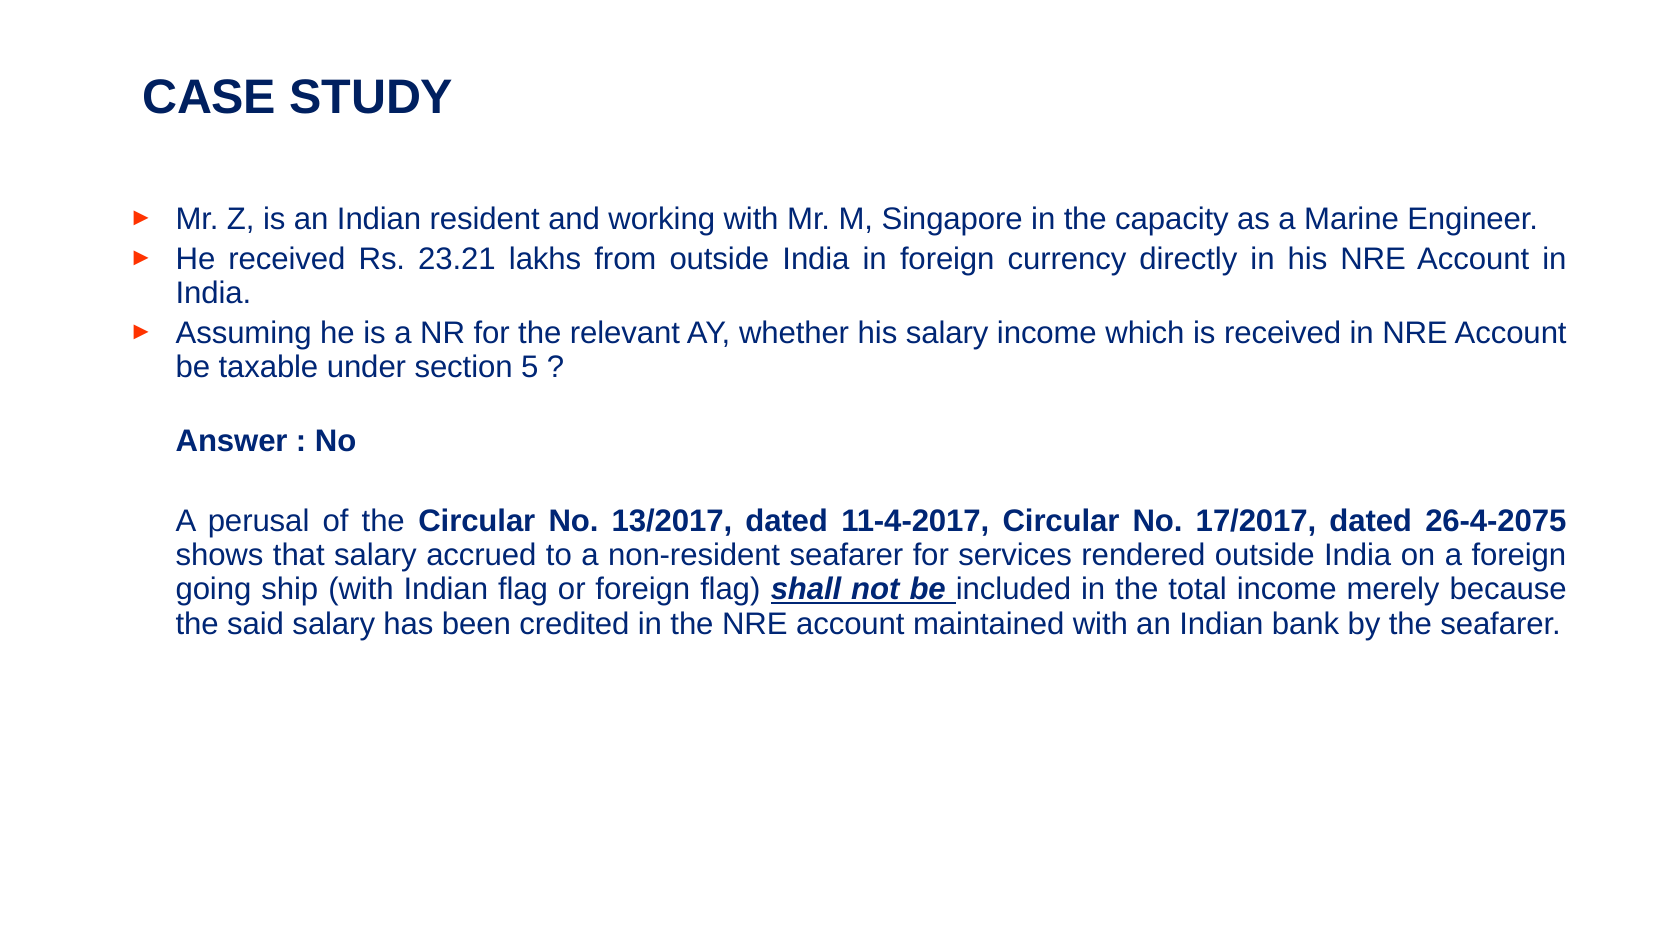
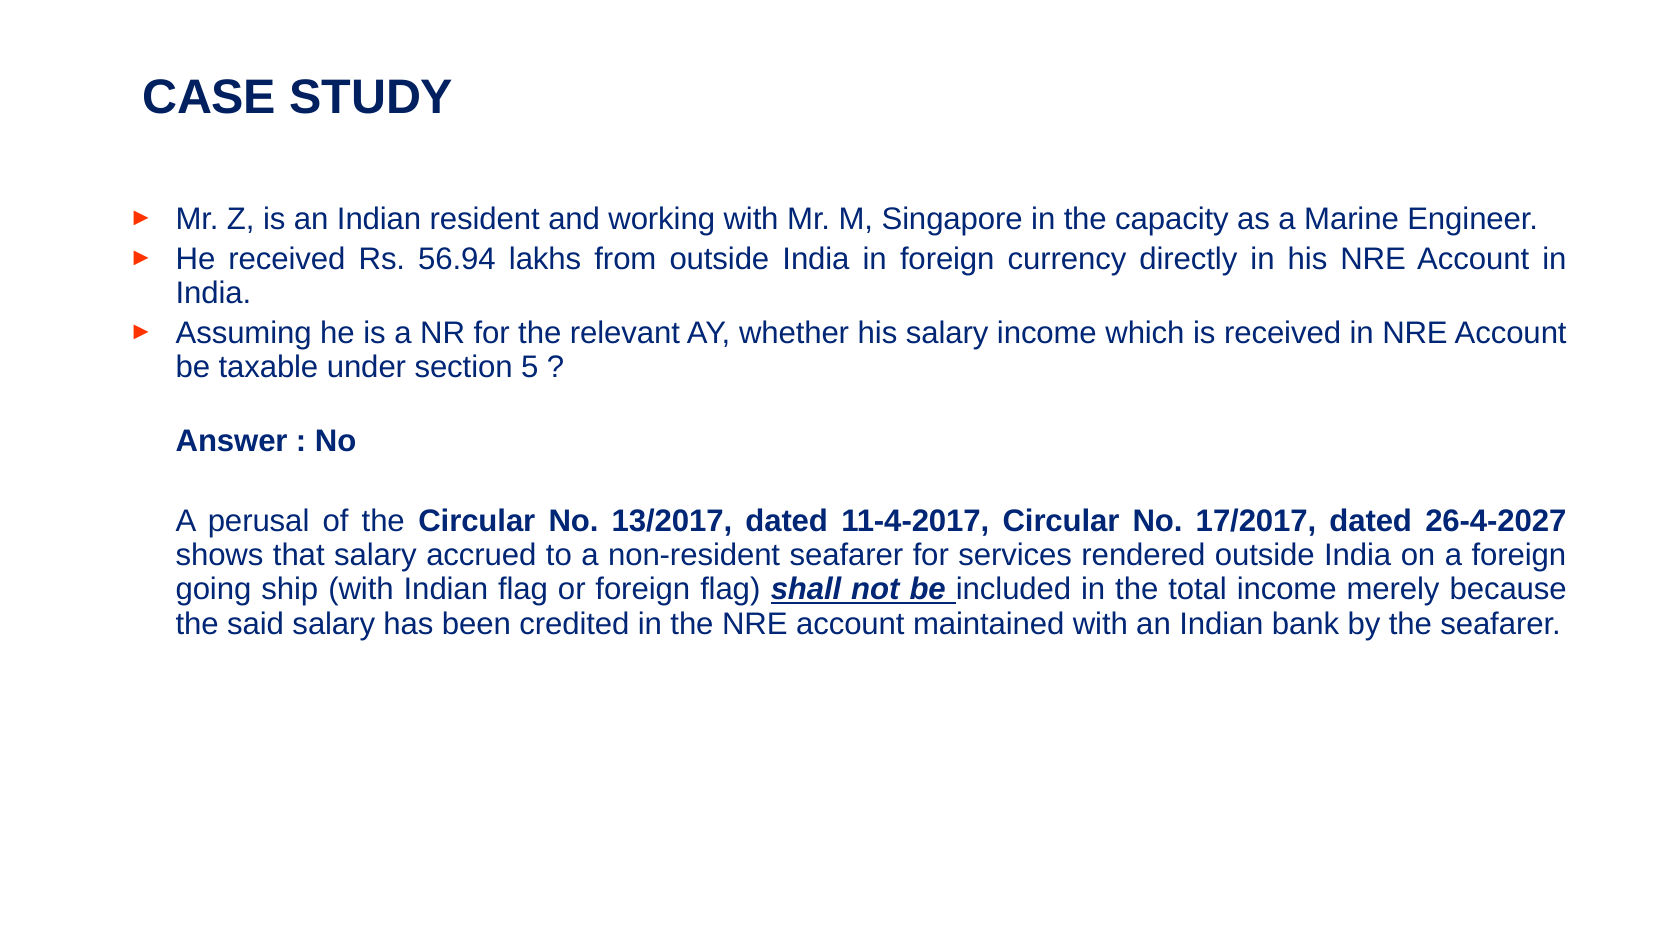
23.21: 23.21 -> 56.94
26-4-2075: 26-4-2075 -> 26-4-2027
